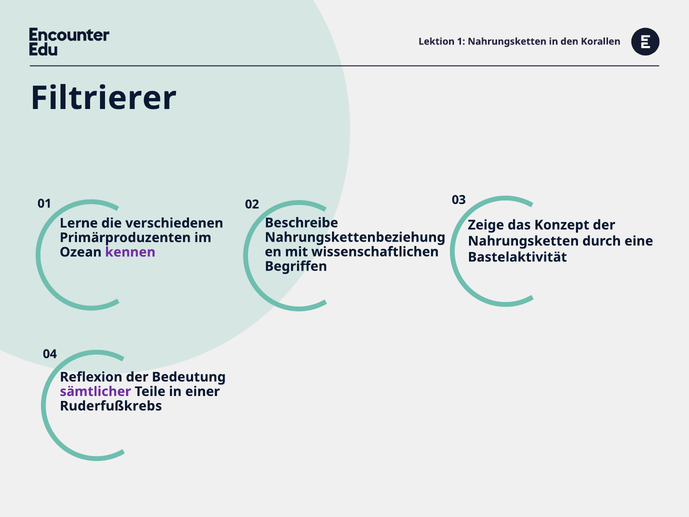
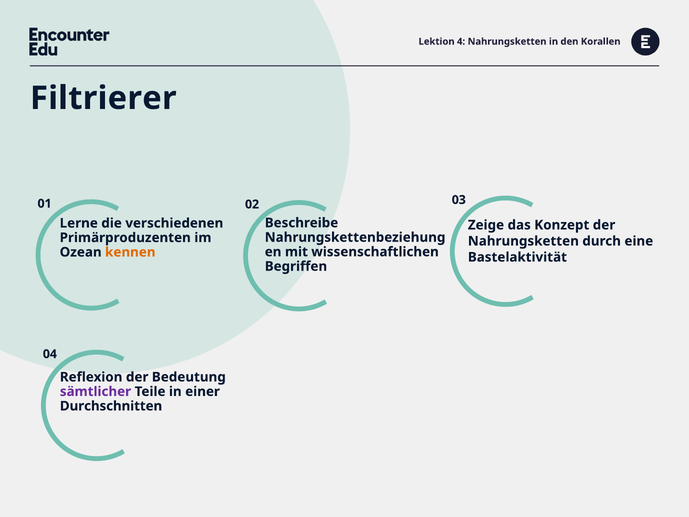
1: 1 -> 4
kennen colour: purple -> orange
Ruderfußkrebs: Ruderfußkrebs -> Durchschnitten
